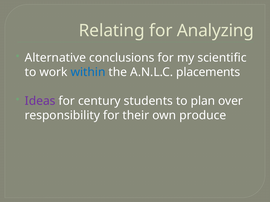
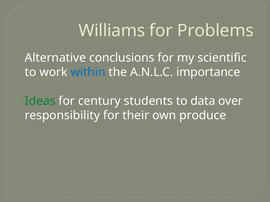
Relating: Relating -> Williams
Analyzing: Analyzing -> Problems
placements: placements -> importance
Ideas colour: purple -> green
plan: plan -> data
